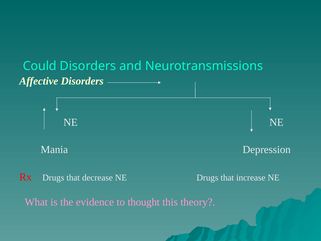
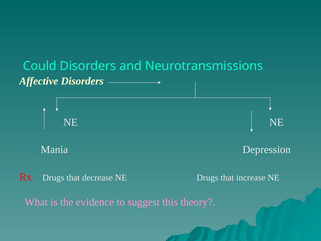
thought: thought -> suggest
